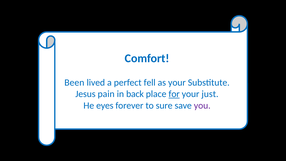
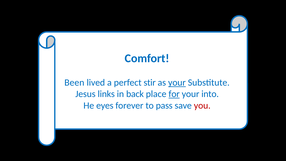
fell: fell -> stir
your at (177, 83) underline: none -> present
pain: pain -> links
just: just -> into
sure: sure -> pass
you colour: purple -> red
